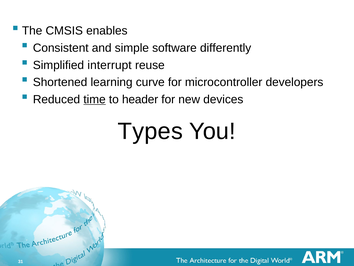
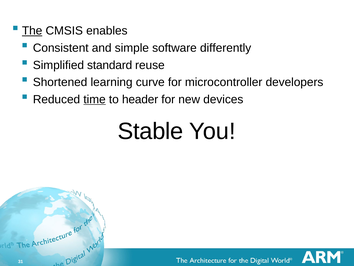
The underline: none -> present
interrupt: interrupt -> standard
Types: Types -> Stable
